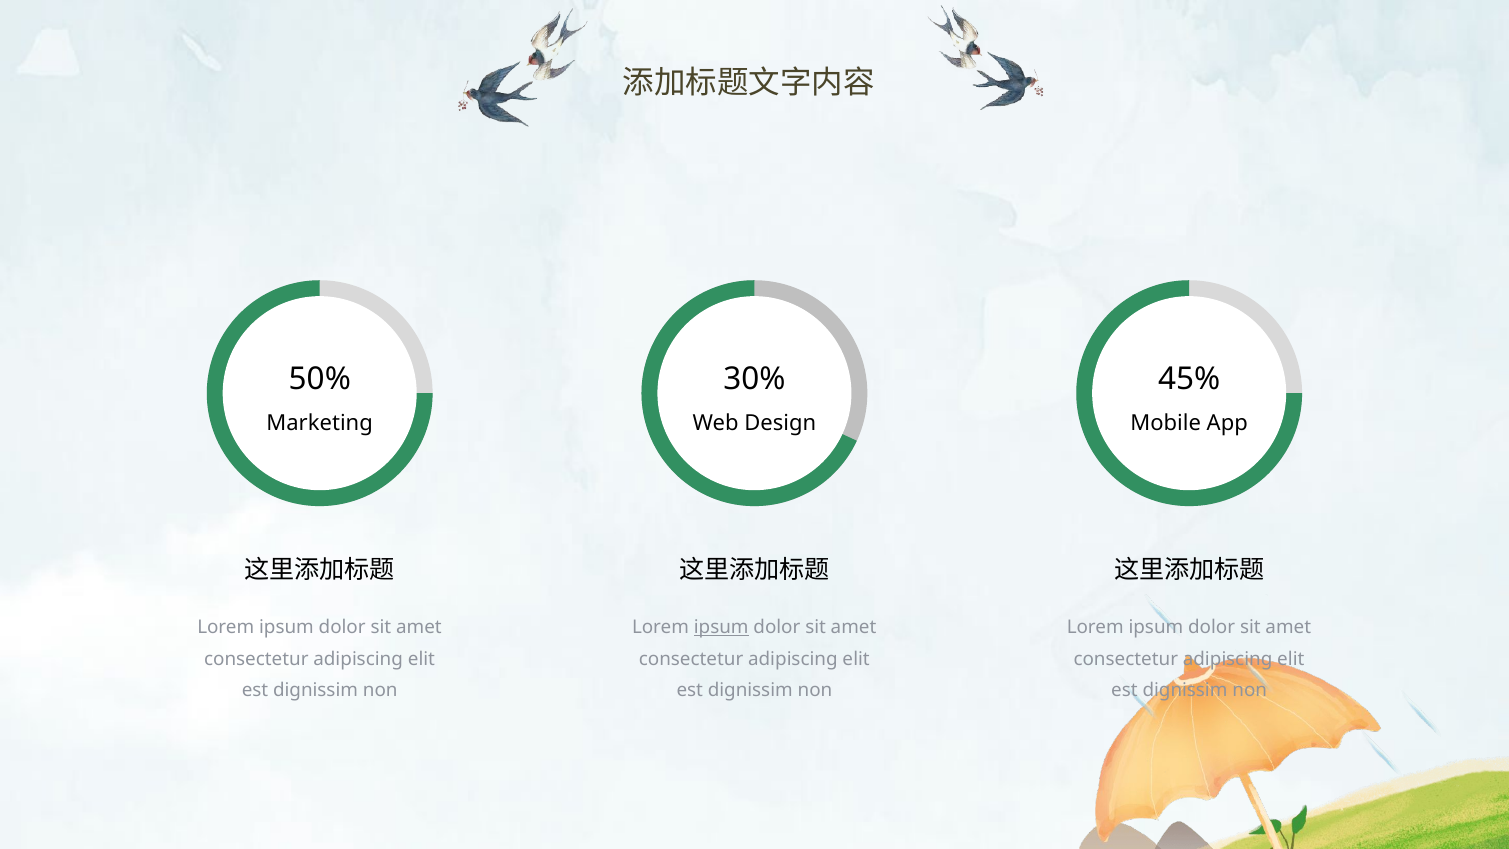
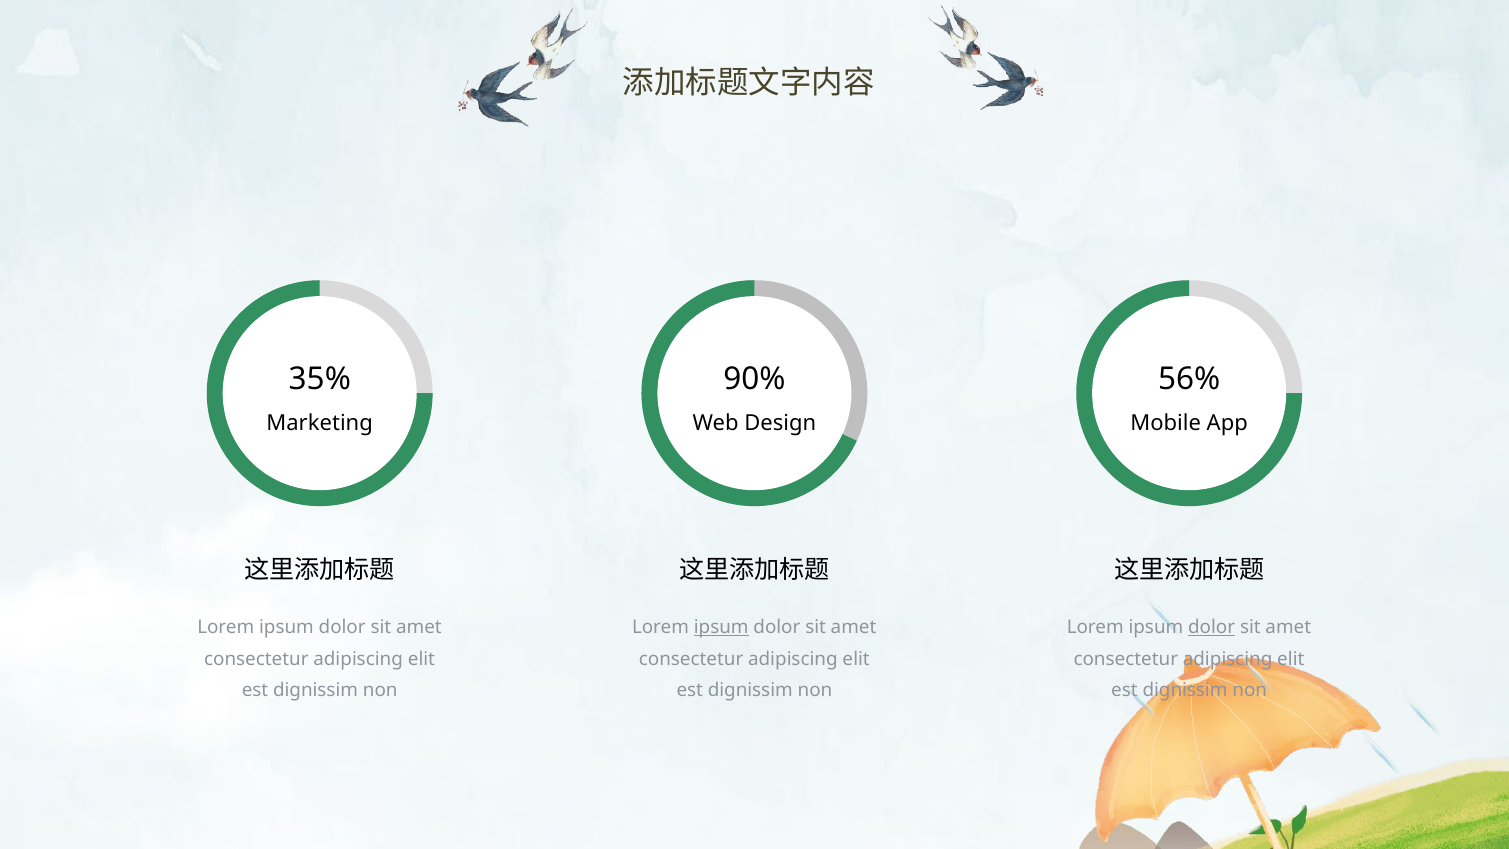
50%: 50% -> 35%
30%: 30% -> 90%
45%: 45% -> 56%
dolor at (1212, 627) underline: none -> present
